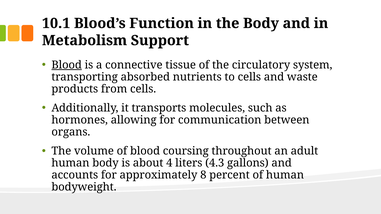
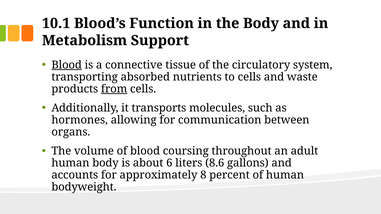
from underline: none -> present
4: 4 -> 6
4.3: 4.3 -> 8.6
